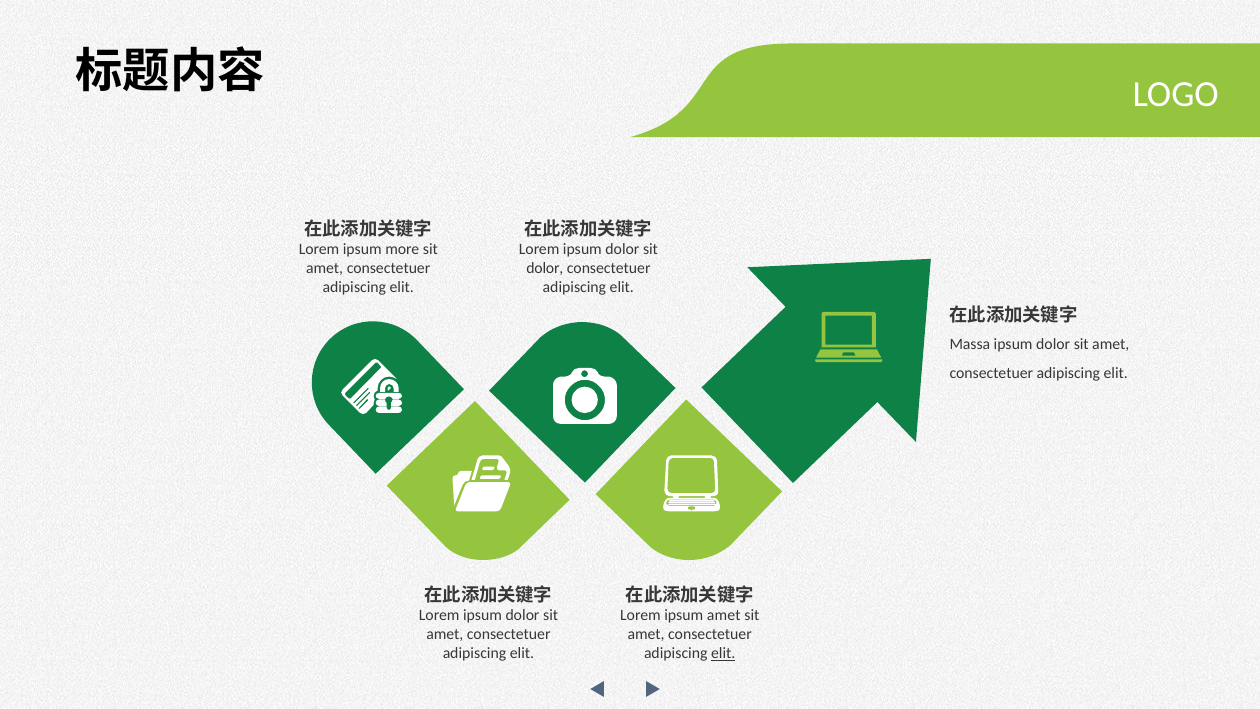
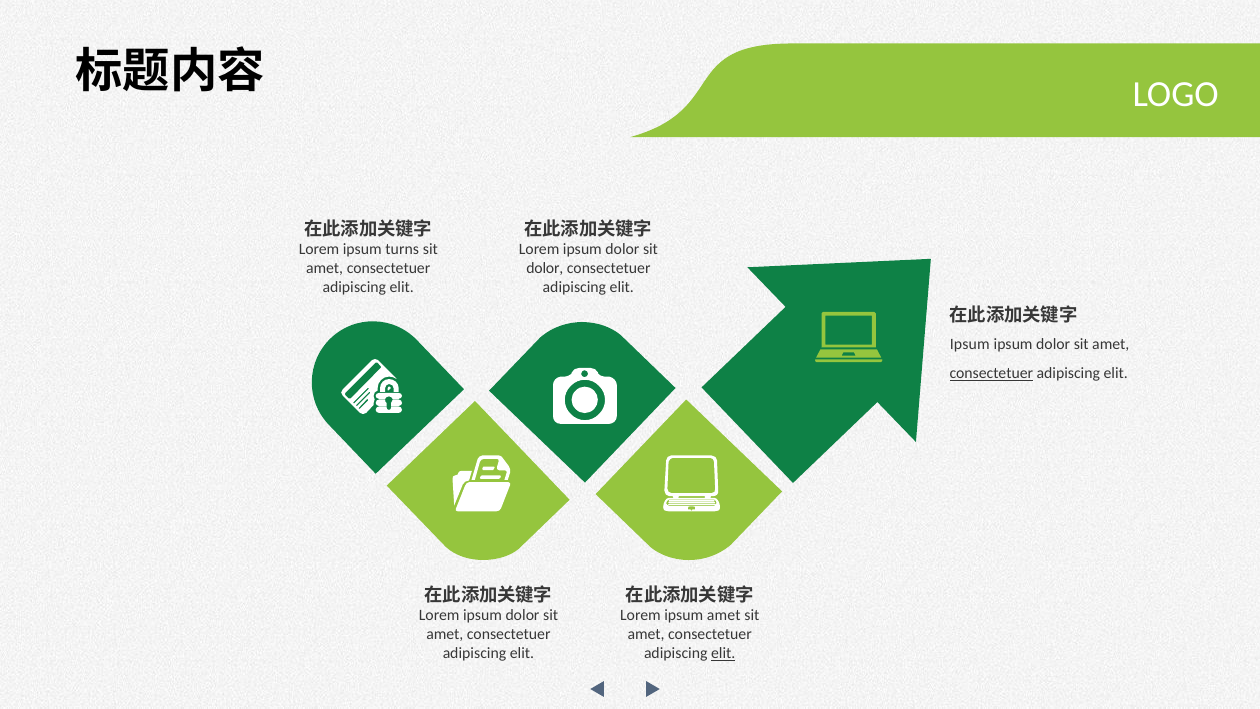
more: more -> turns
Massa at (970, 345): Massa -> Ipsum
consectetuer at (991, 373) underline: none -> present
